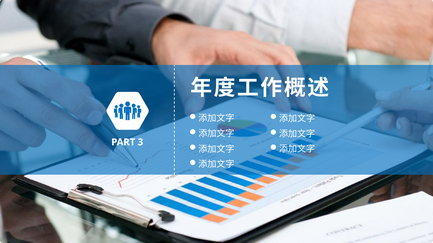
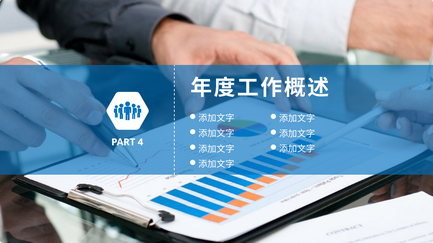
3: 3 -> 4
